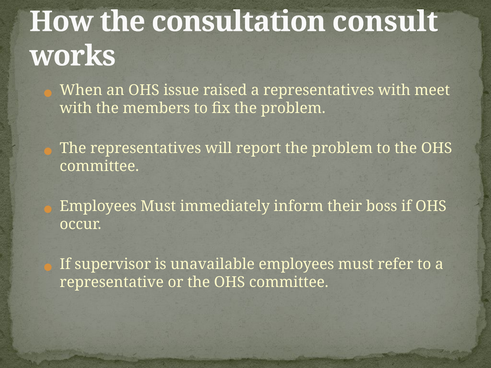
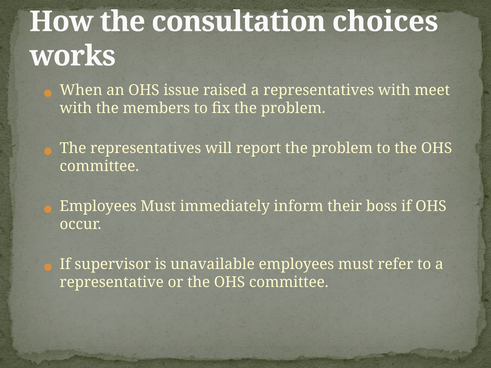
consult: consult -> choices
